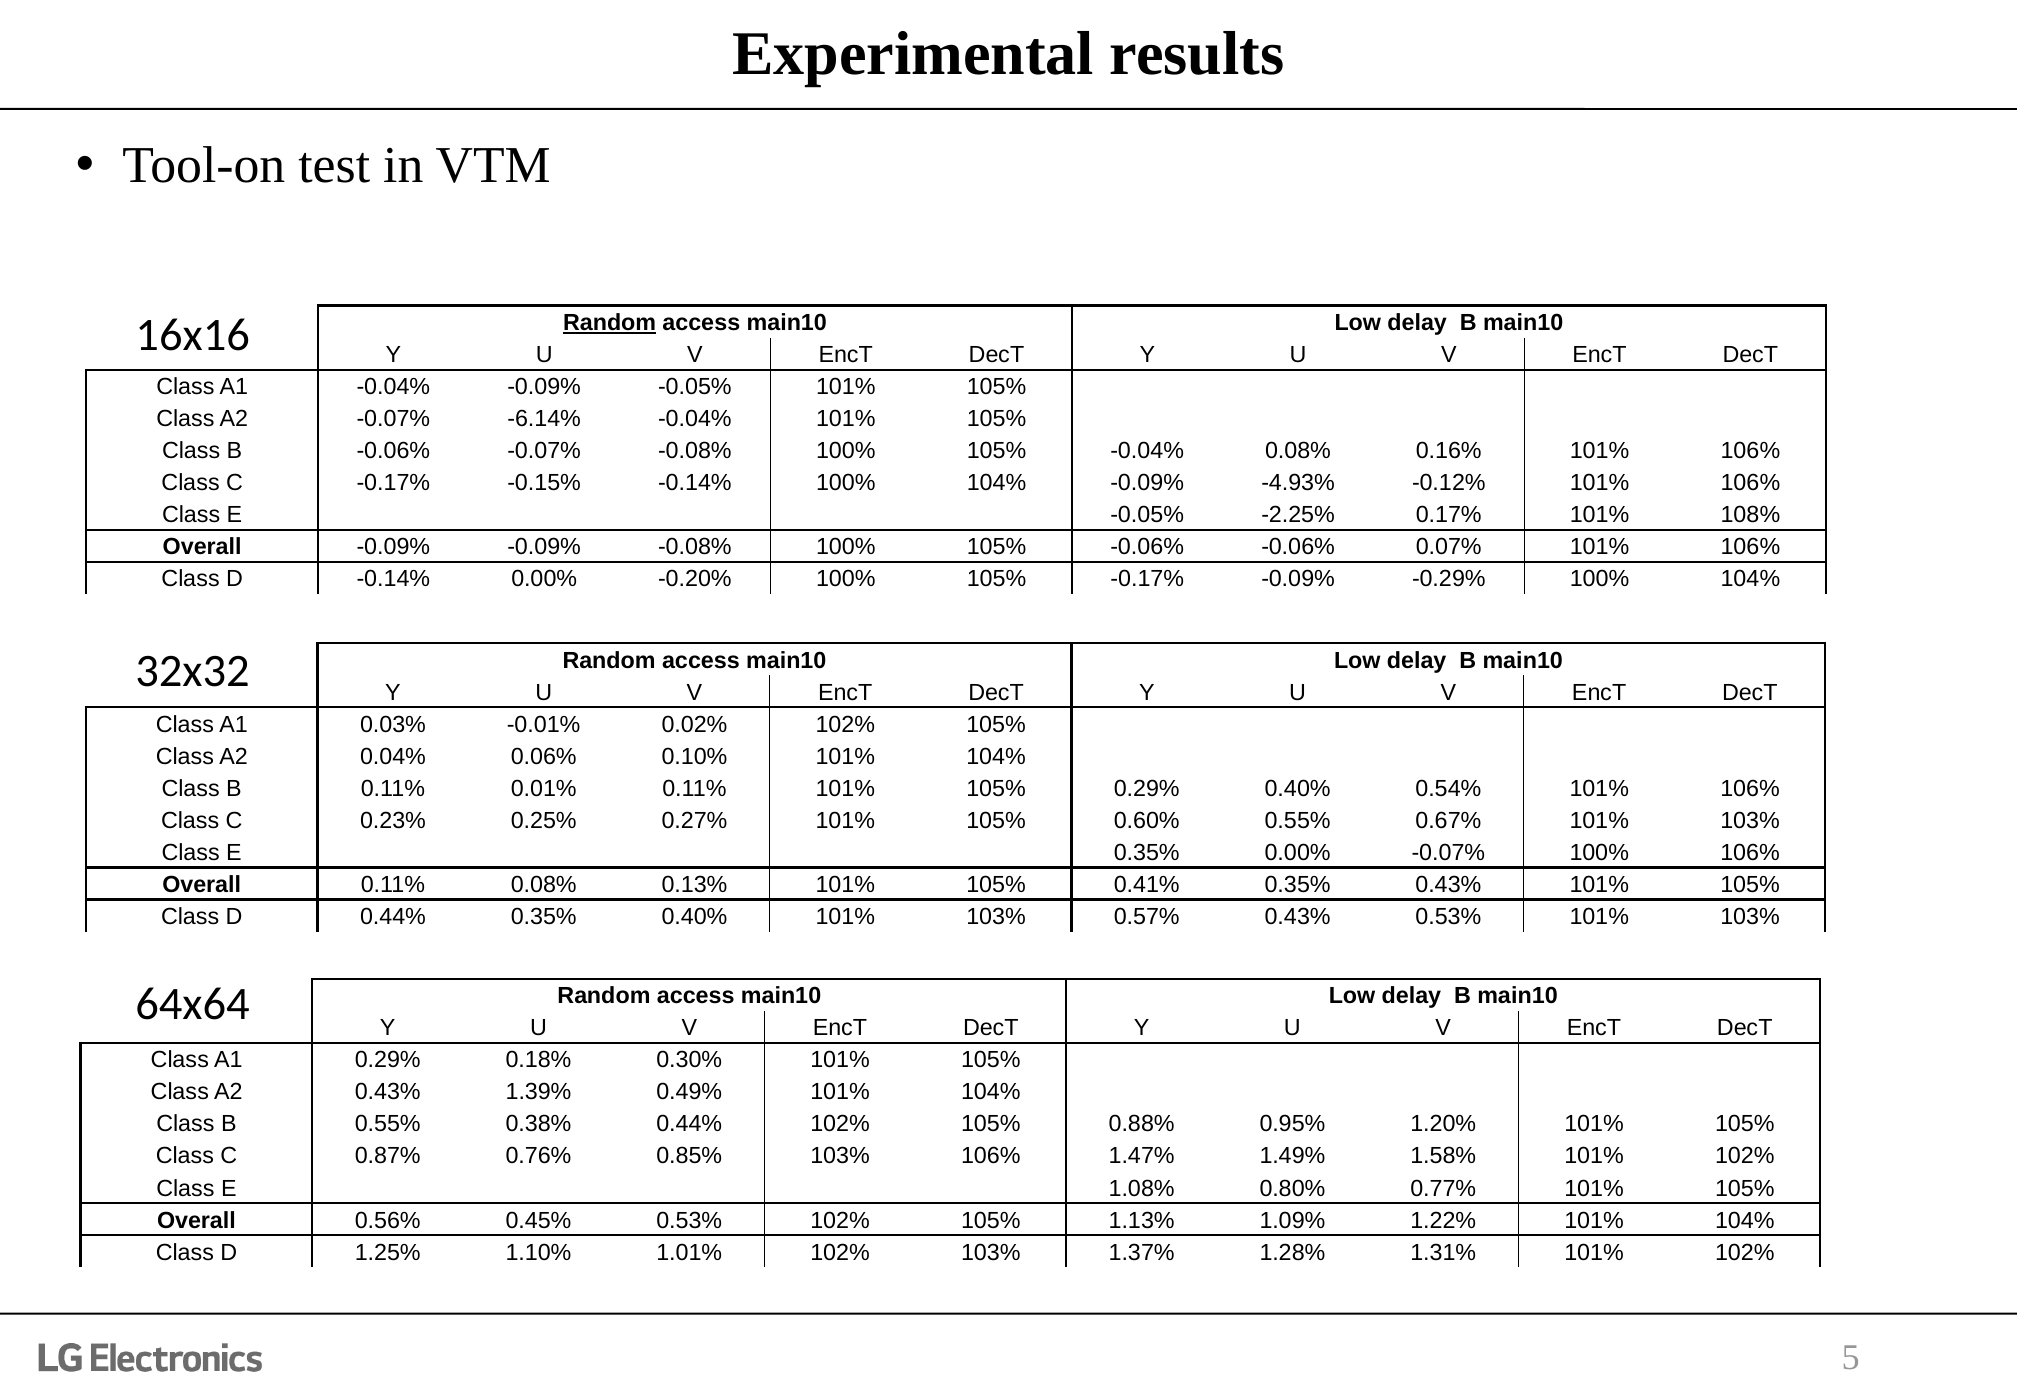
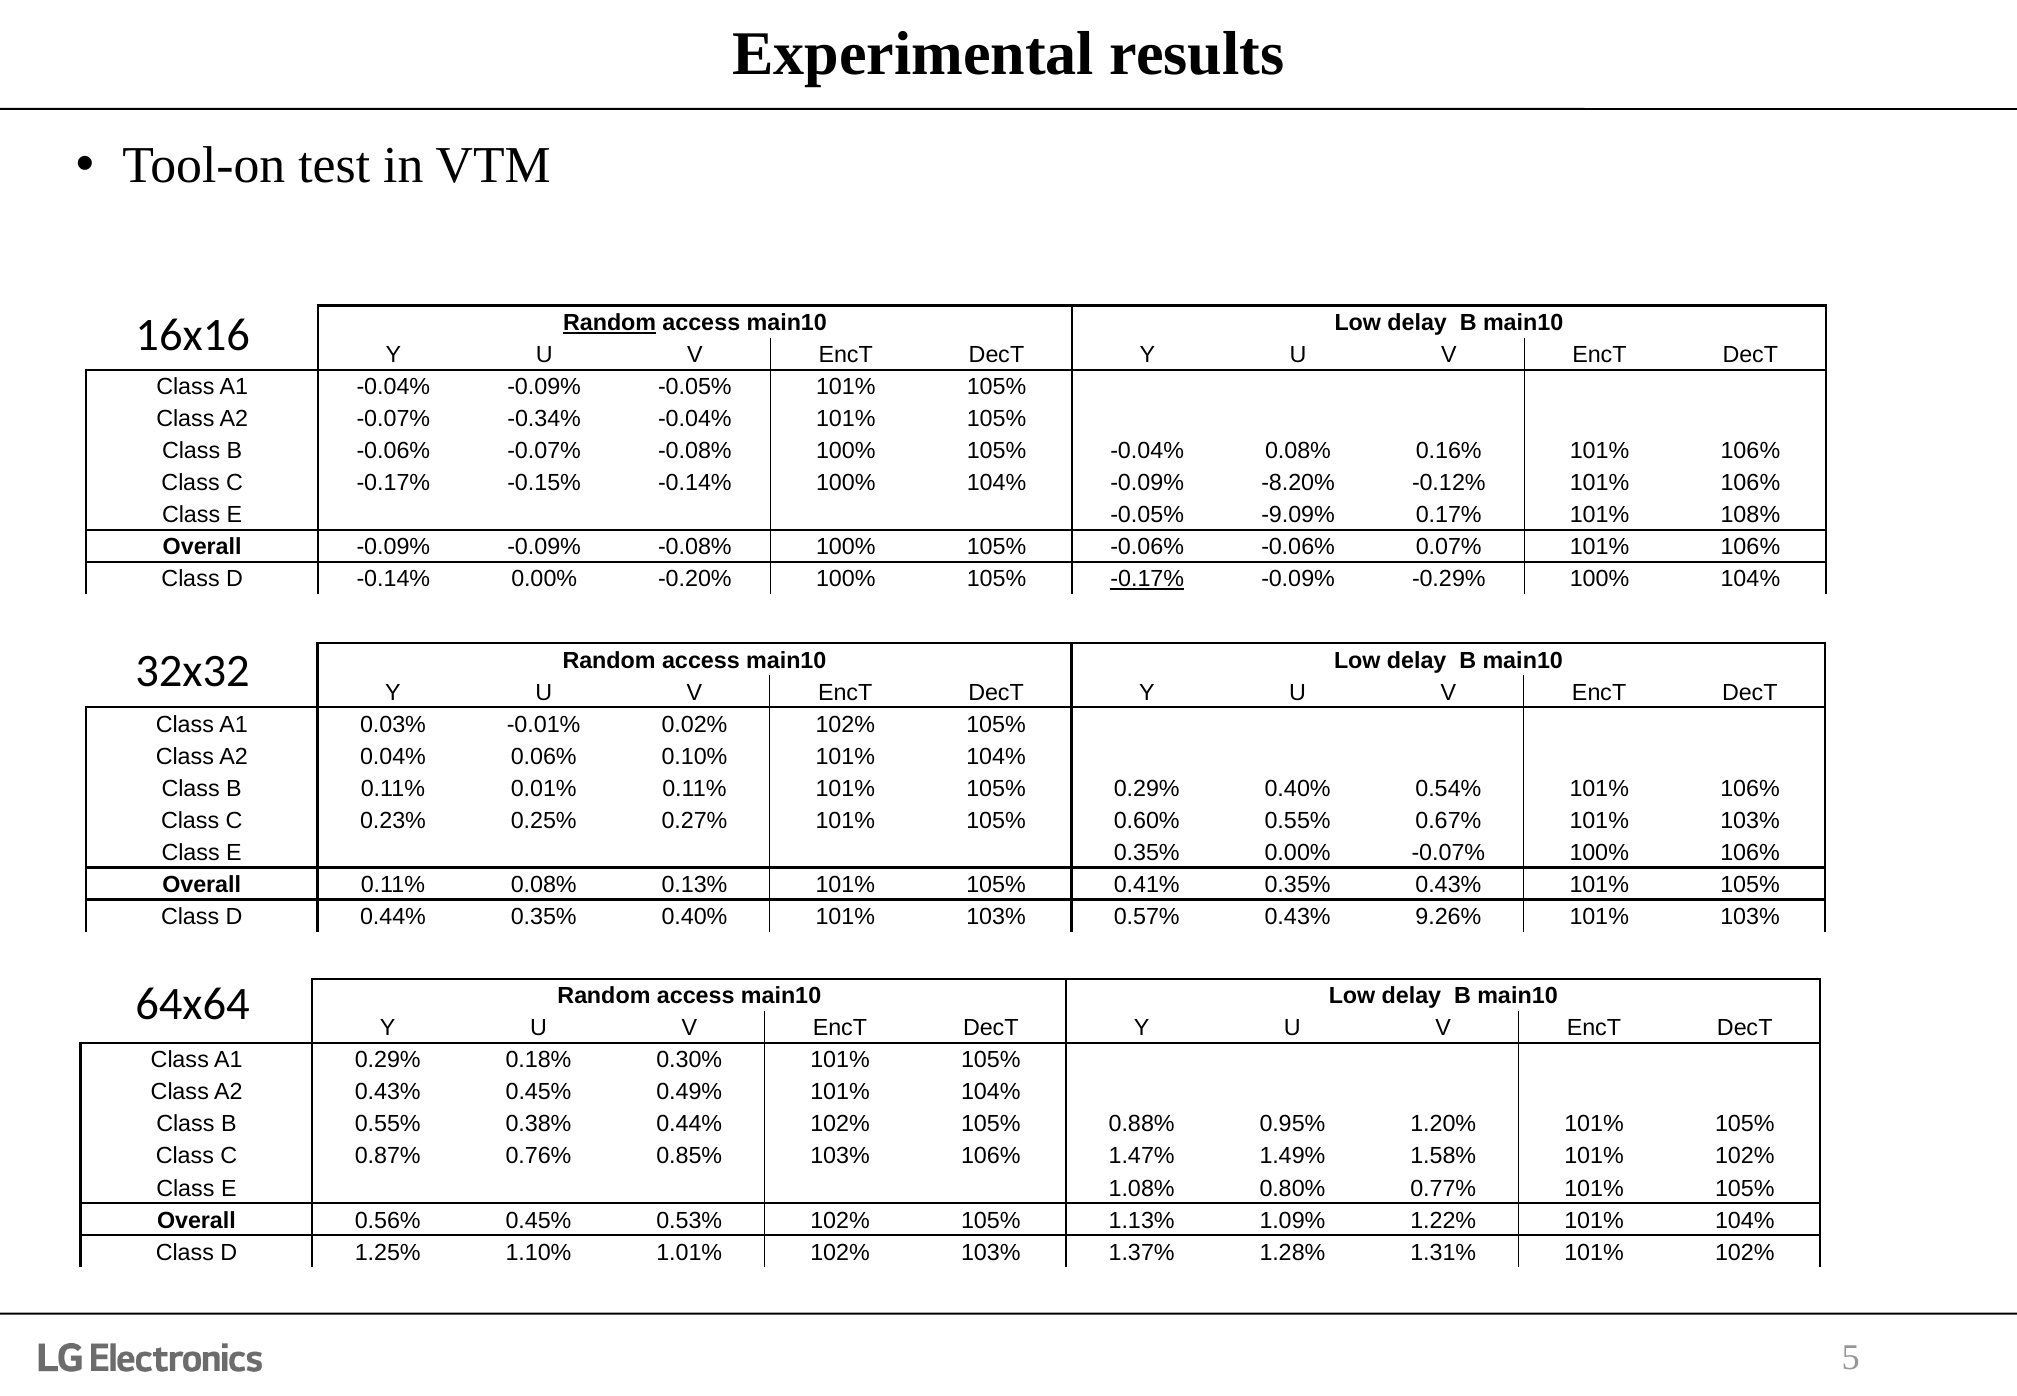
-6.14%: -6.14% -> -0.34%
-4.93%: -4.93% -> -8.20%
-2.25%: -2.25% -> -9.09%
-0.17% at (1147, 579) underline: none -> present
0.43% 0.53%: 0.53% -> 9.26%
0.43% 1.39%: 1.39% -> 0.45%
